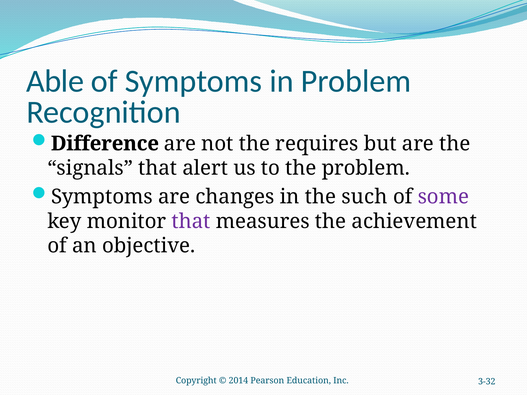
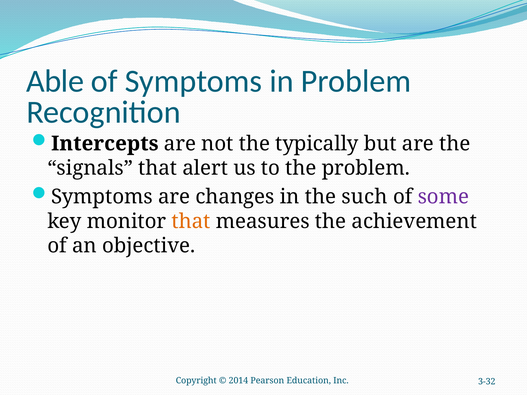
Difference: Difference -> Intercepts
requires: requires -> typically
that at (191, 221) colour: purple -> orange
